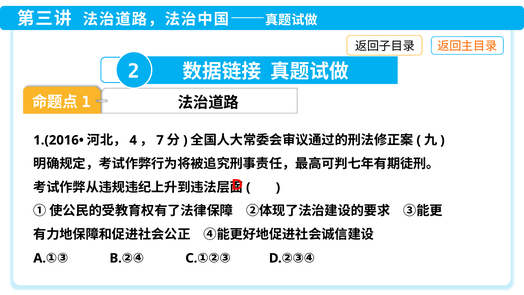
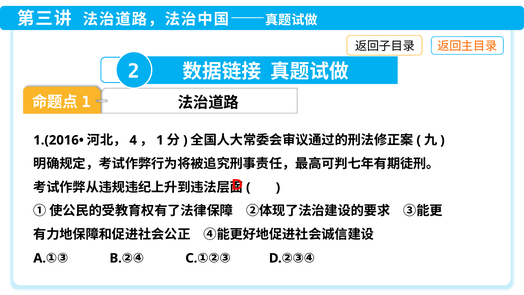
7: 7 -> 1
